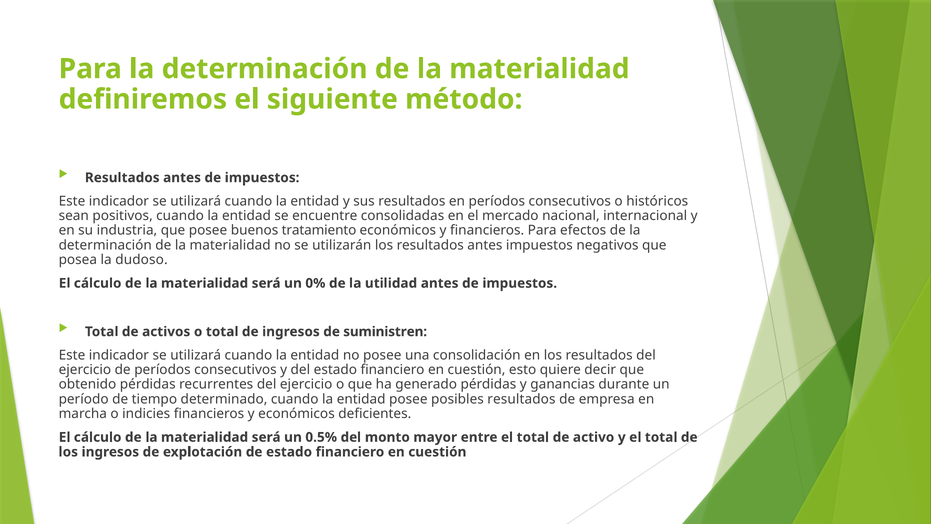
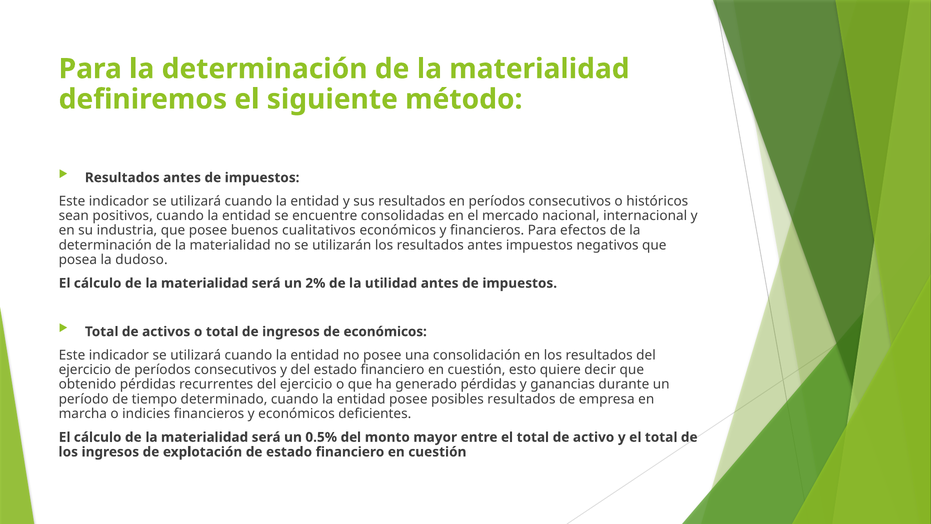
tratamiento: tratamiento -> cualitativos
0%: 0% -> 2%
de suministren: suministren -> económicos
